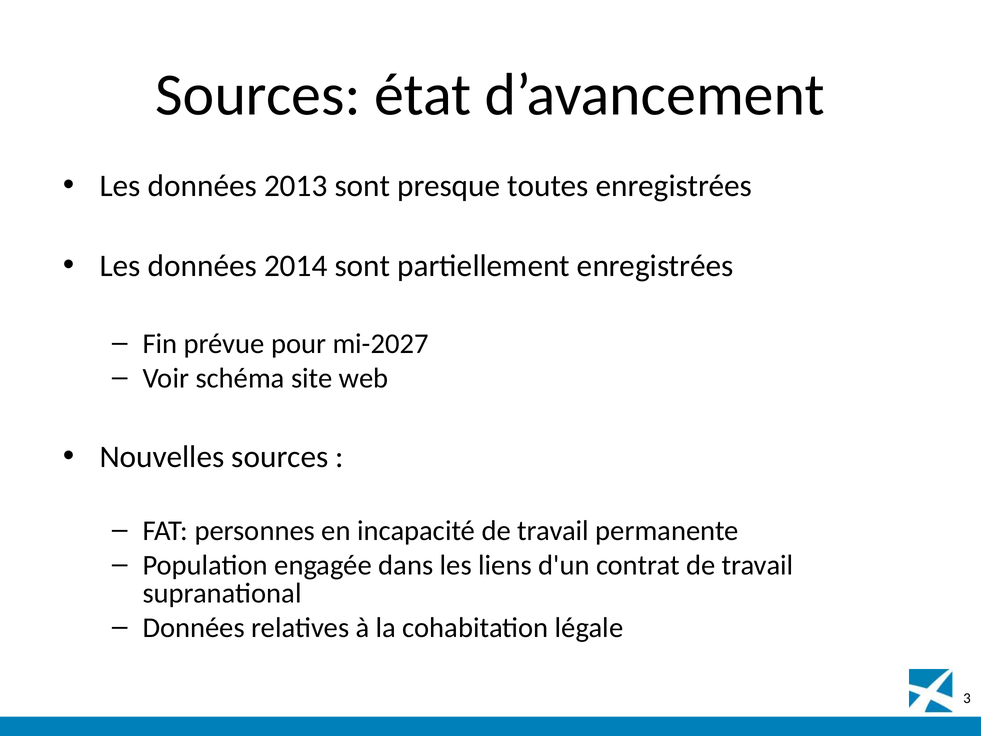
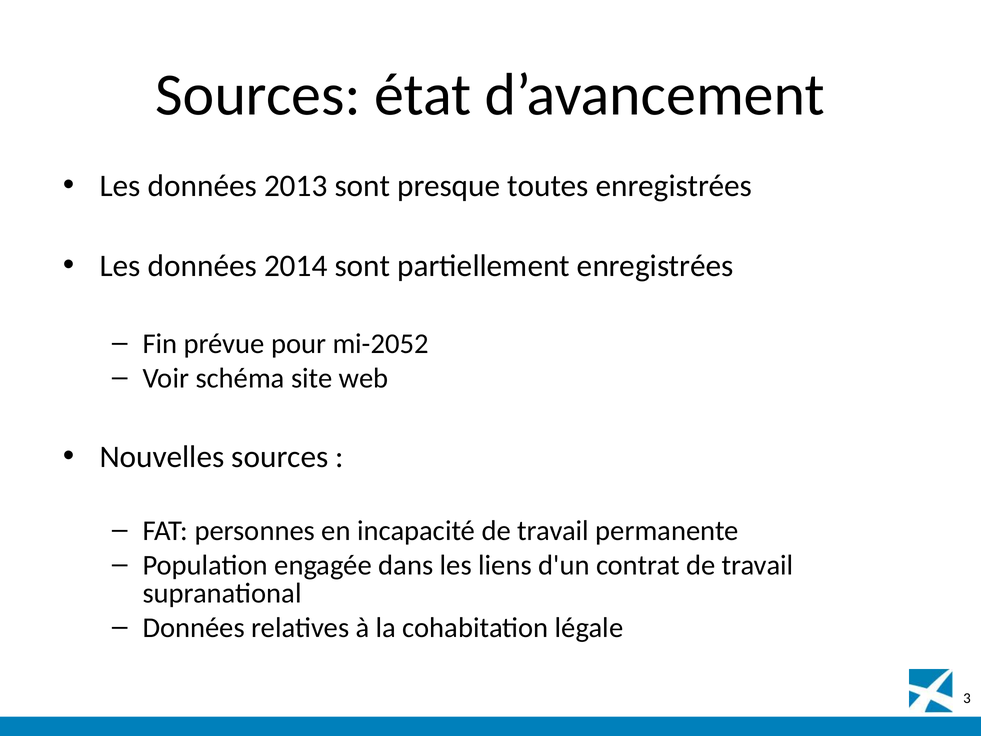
mi-2027: mi-2027 -> mi-2052
